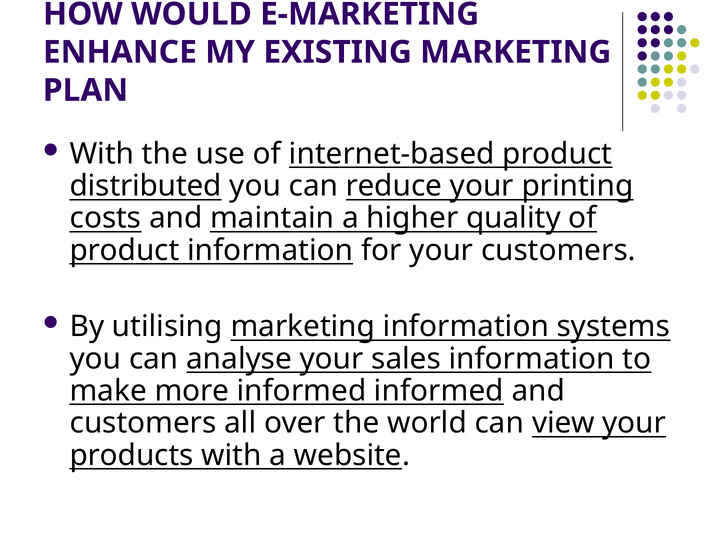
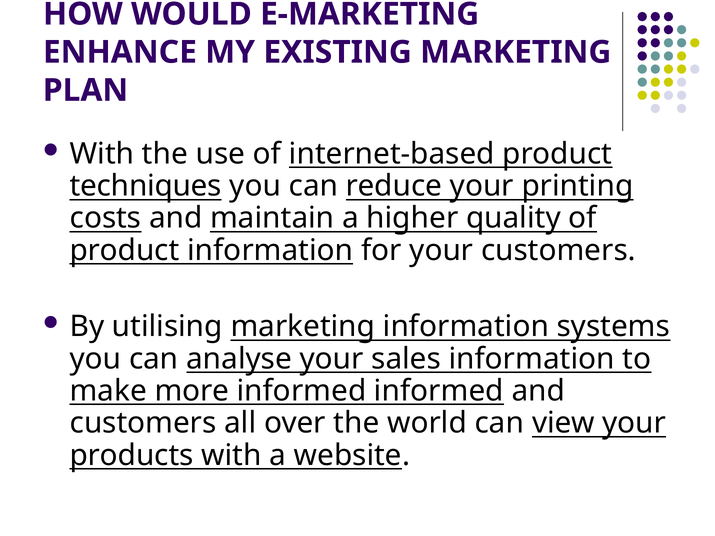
distributed: distributed -> techniques
